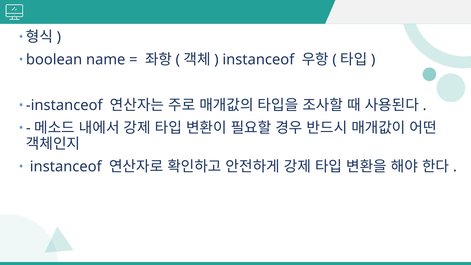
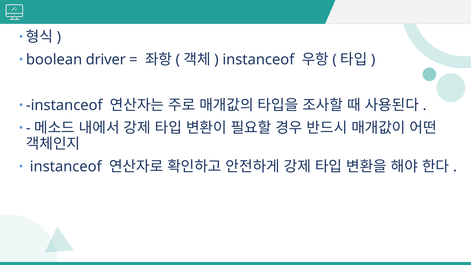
name: name -> driver
